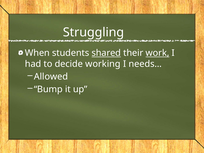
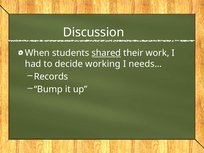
Struggling: Struggling -> Discussion
work underline: present -> none
Allowed: Allowed -> Records
